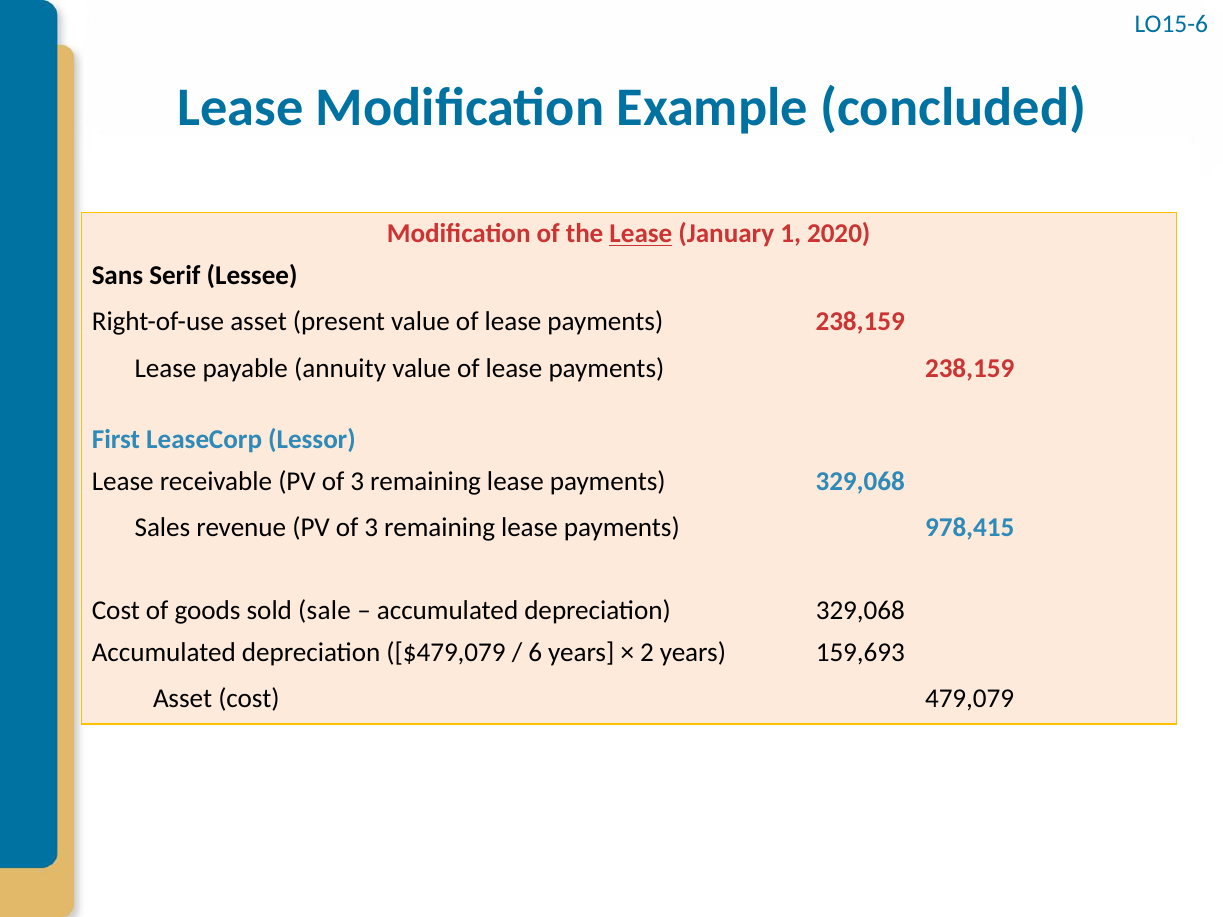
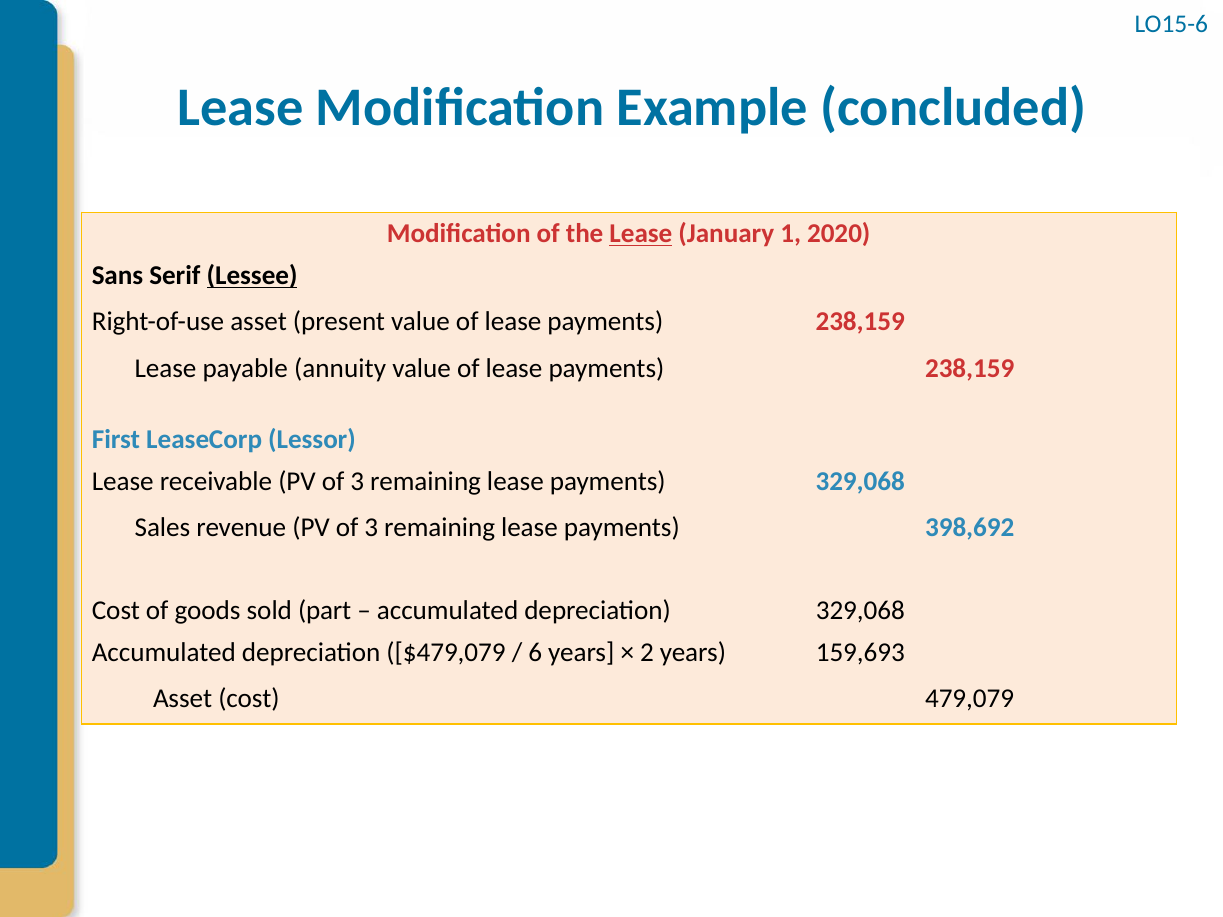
Lessee underline: none -> present
978,415: 978,415 -> 398,692
sale: sale -> part
